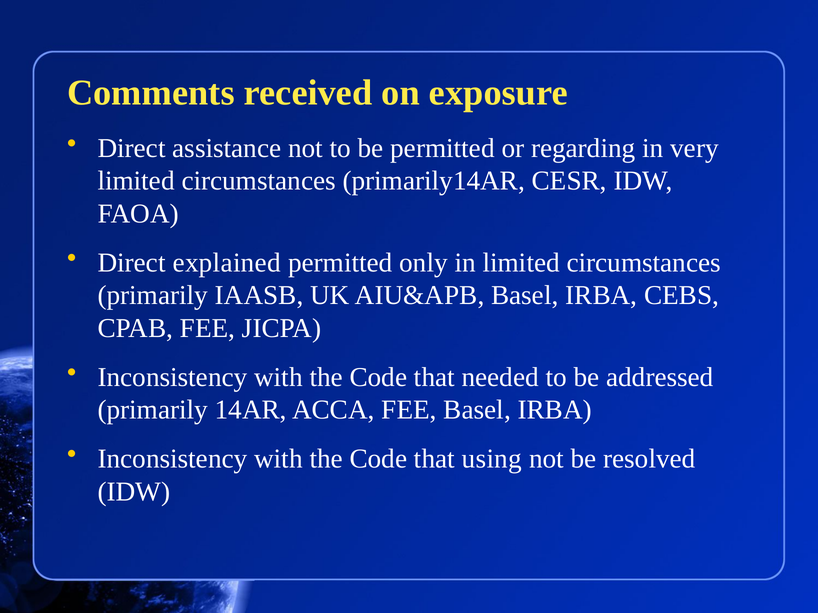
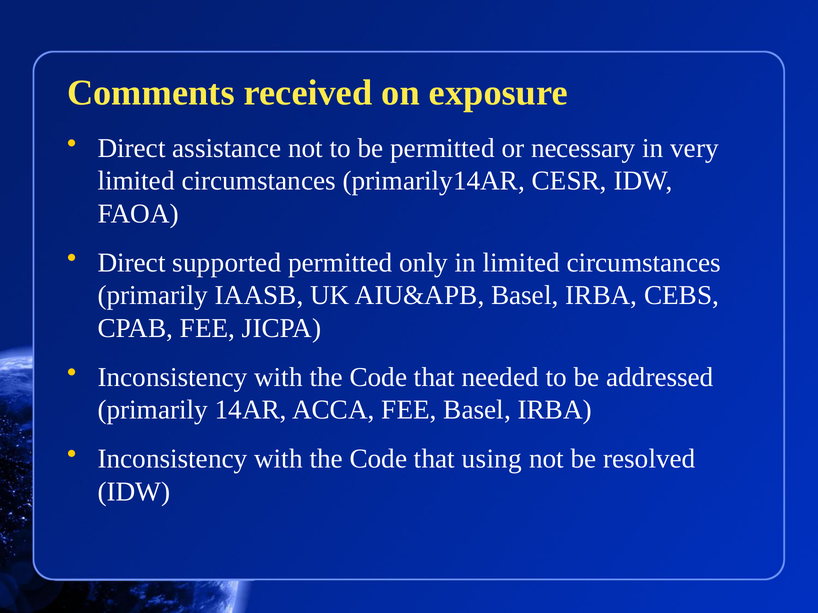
regarding: regarding -> necessary
explained: explained -> supported
